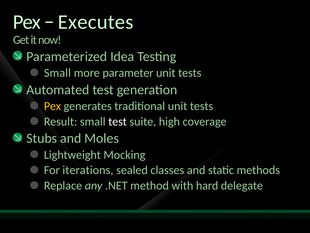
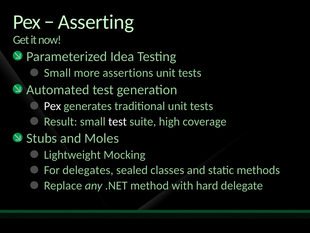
Executes: Executes -> Asserting
parameter: parameter -> assertions
Pex at (52, 106) colour: yellow -> white
iterations: iterations -> delegates
